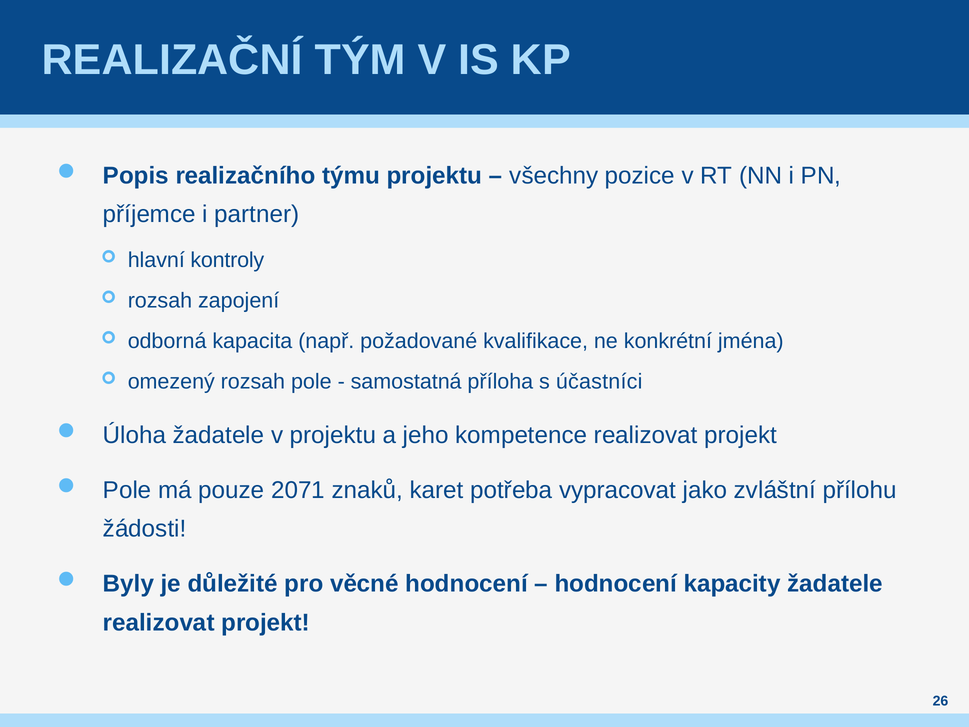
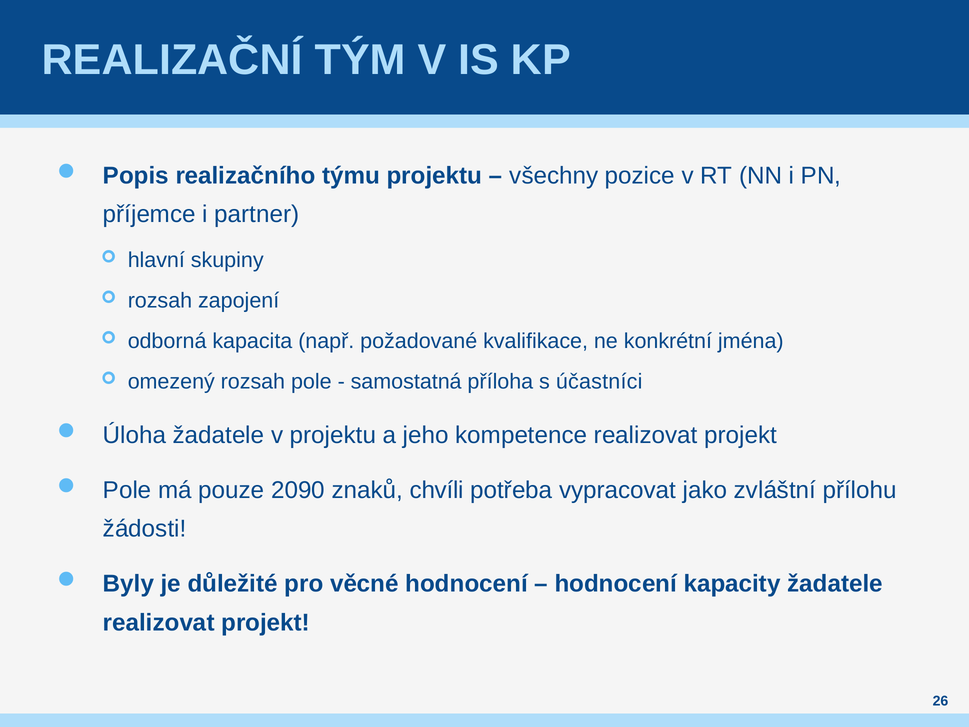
kontroly: kontroly -> skupiny
2071: 2071 -> 2090
karet: karet -> chvíli
